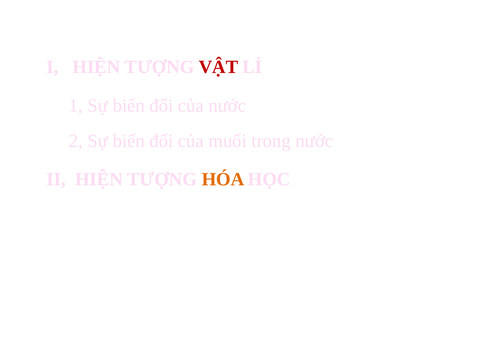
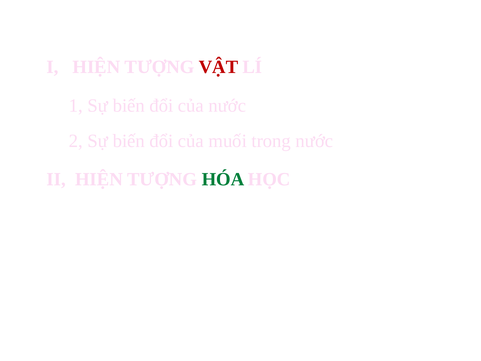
HÓA colour: orange -> green
